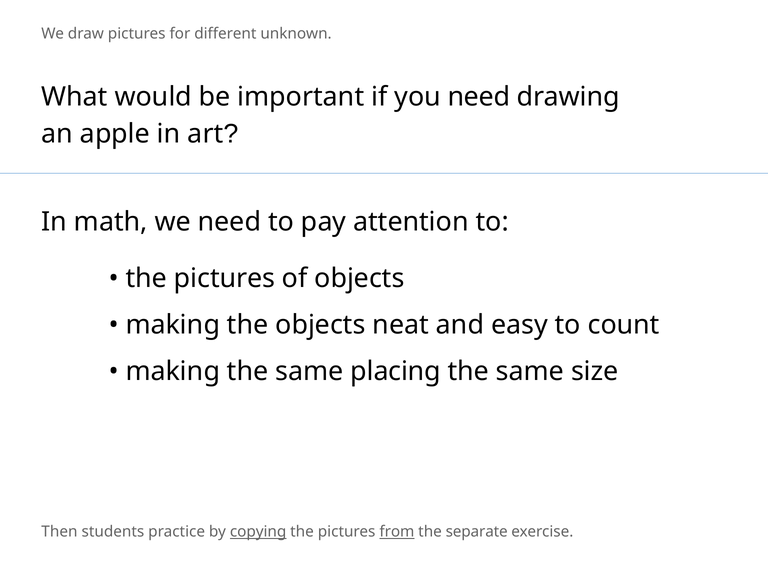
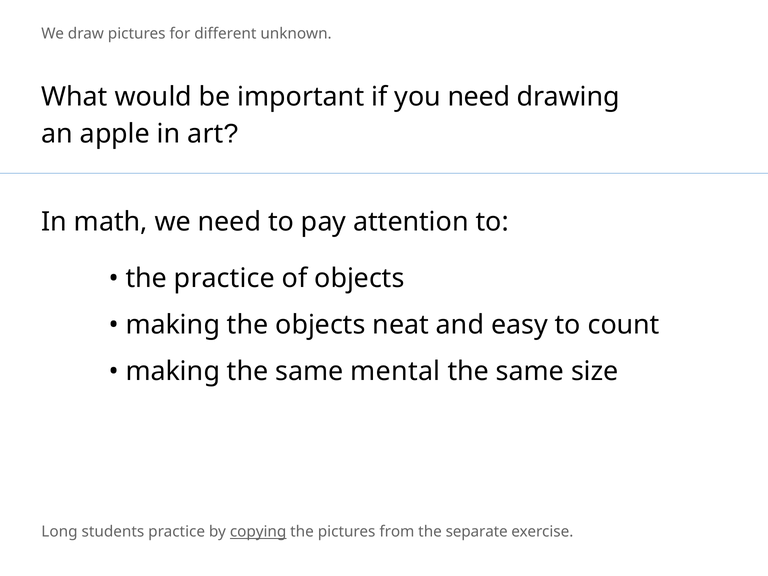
pictures at (225, 278): pictures -> practice
placing: placing -> mental
Then: Then -> Long
from underline: present -> none
